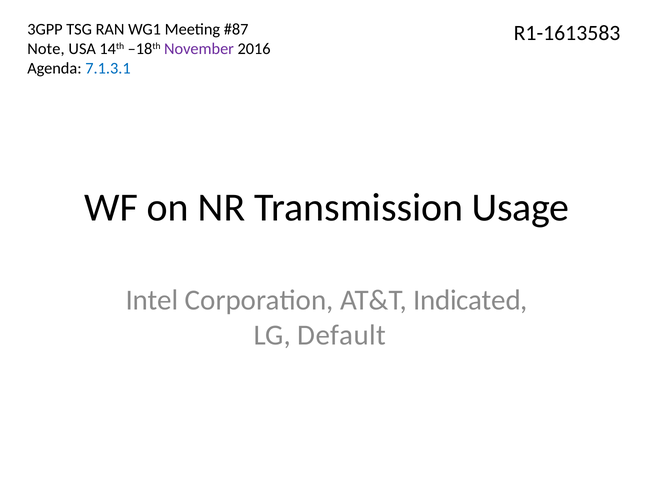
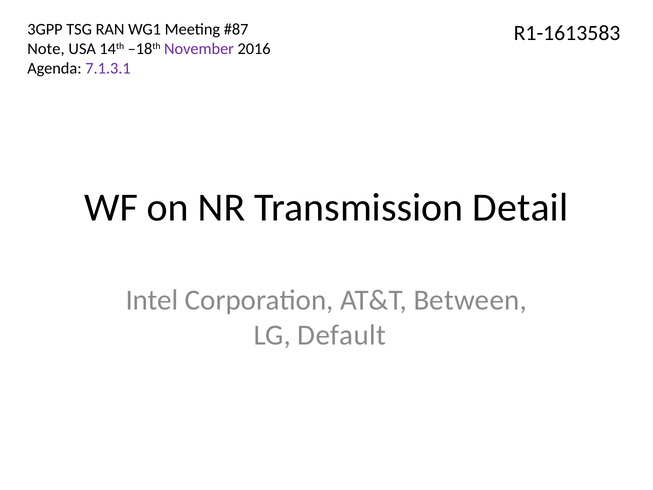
7.1.3.1 colour: blue -> purple
Usage: Usage -> Detail
Indicated: Indicated -> Between
